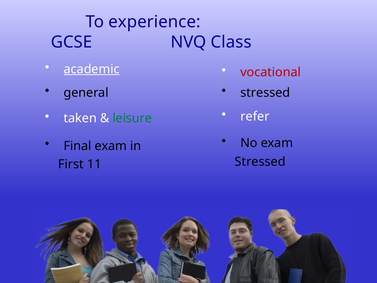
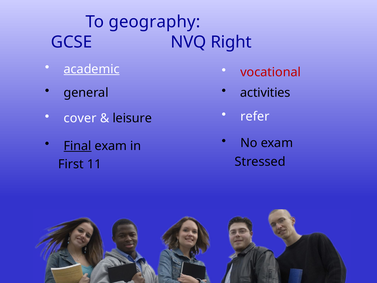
experience: experience -> geography
Class: Class -> Right
stressed at (265, 93): stressed -> activities
taken: taken -> cover
leisure colour: green -> black
Final underline: none -> present
